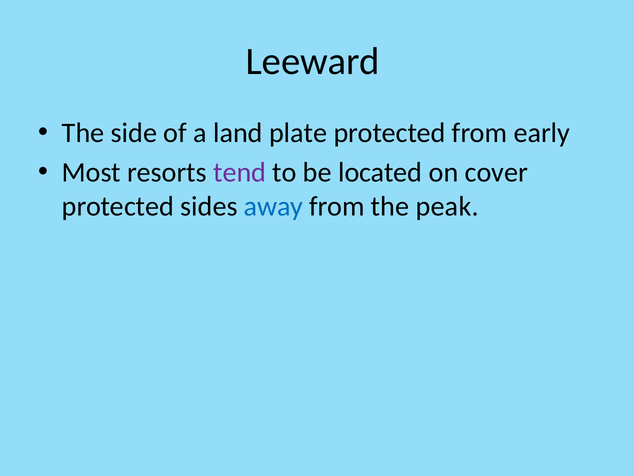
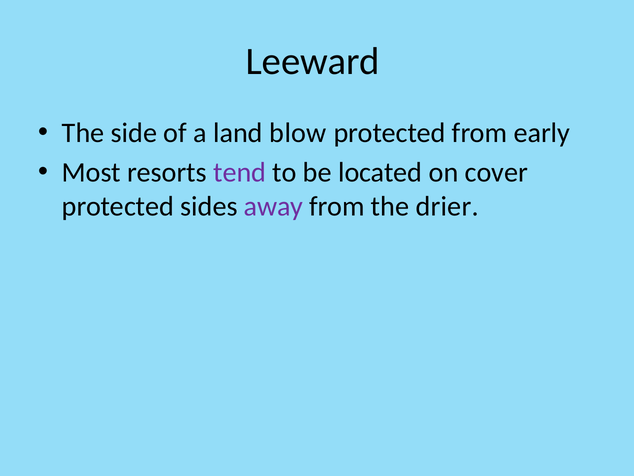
plate: plate -> blow
away colour: blue -> purple
peak: peak -> drier
